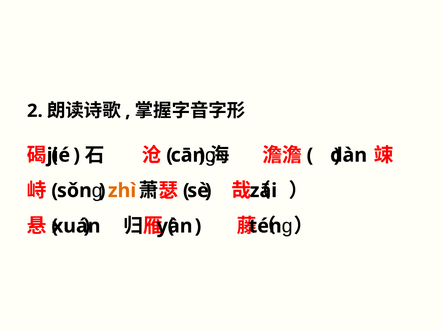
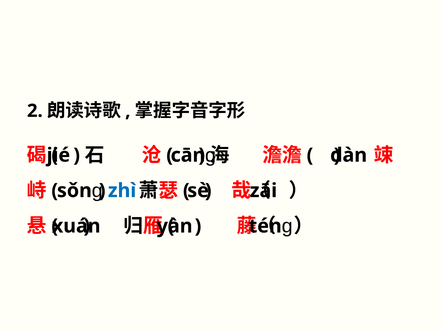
zhì colour: orange -> blue
